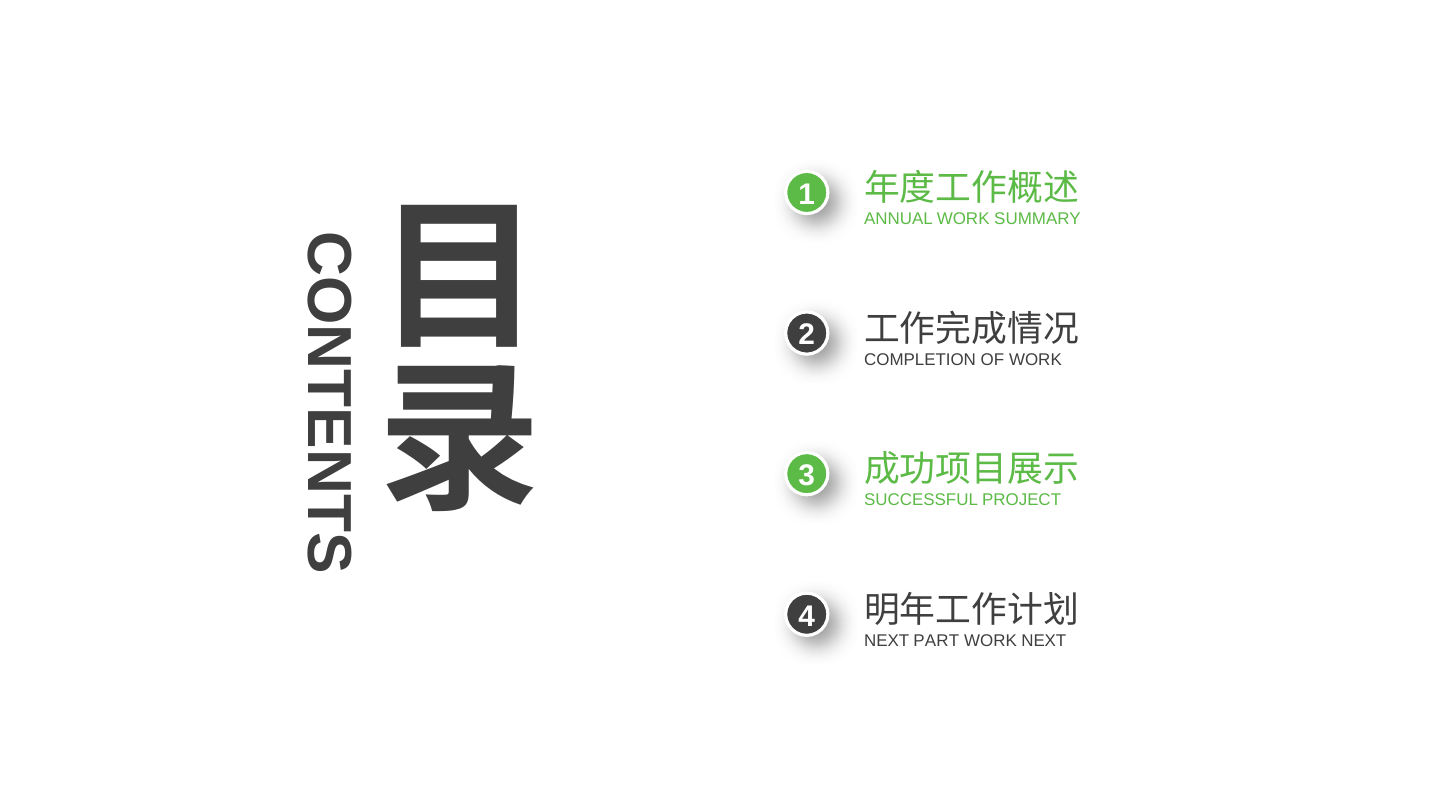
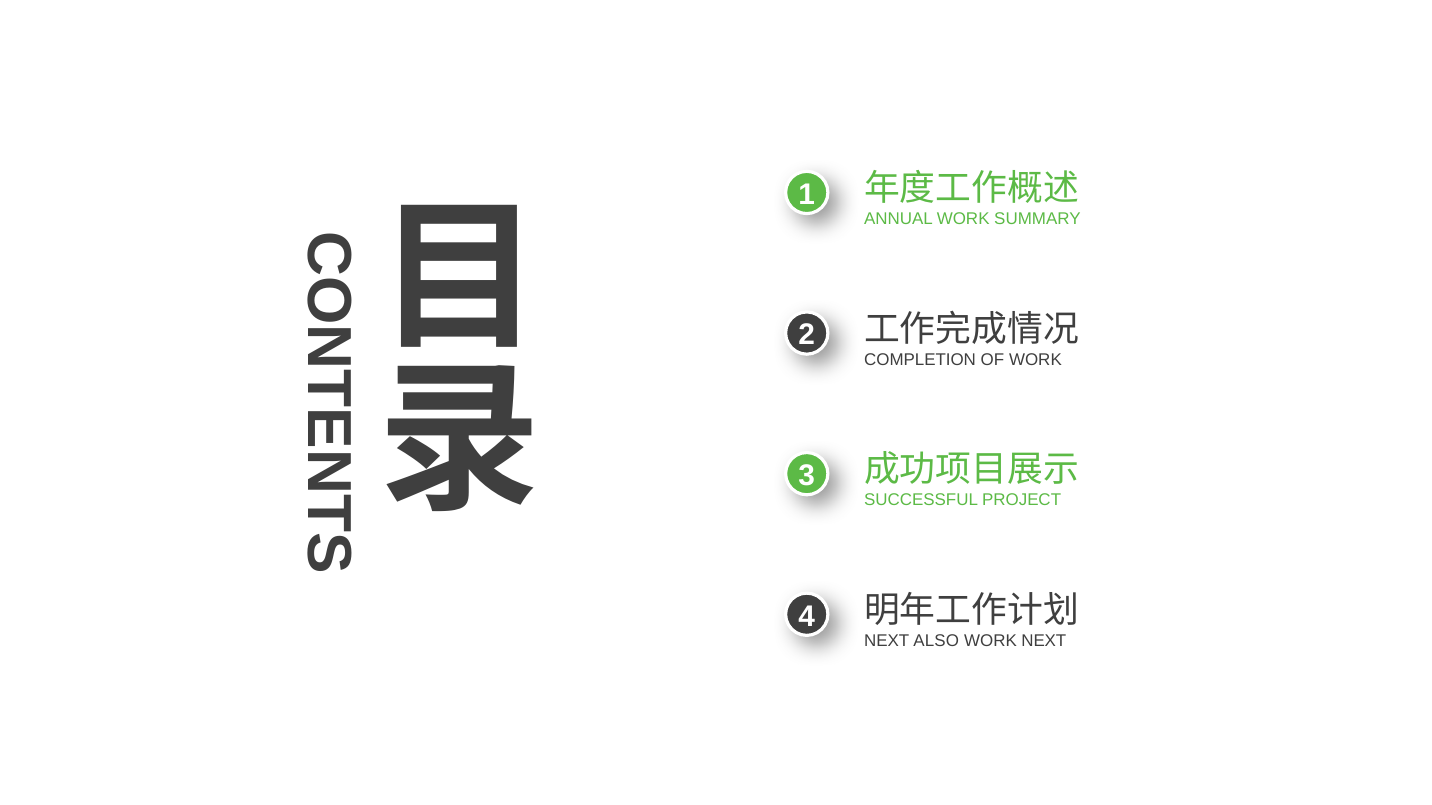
PART: PART -> ALSO
